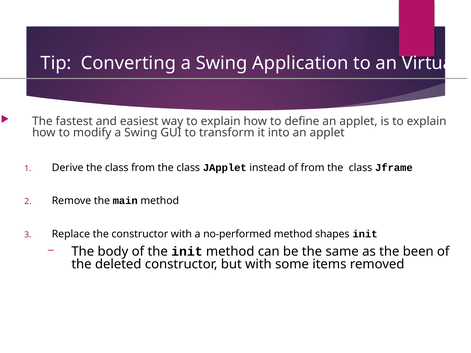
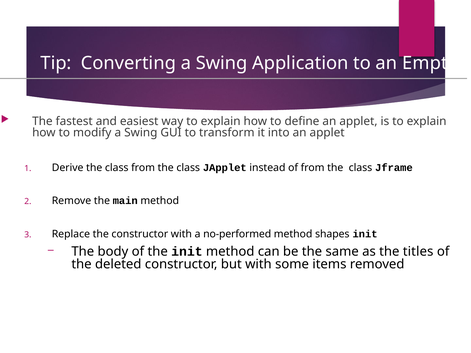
Virtual: Virtual -> Empty
been: been -> titles
